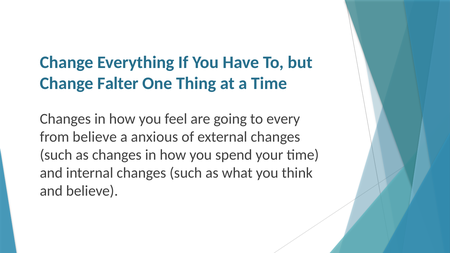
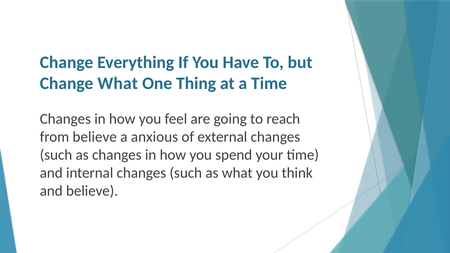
Change Falter: Falter -> What
every: every -> reach
